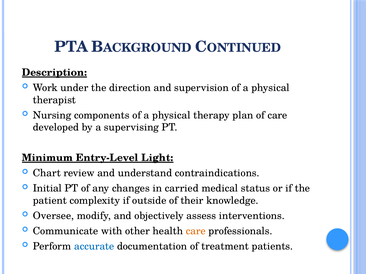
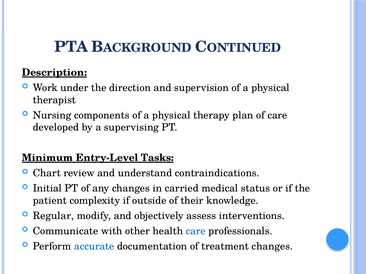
Light: Light -> Tasks
Oversee: Oversee -> Regular
care at (196, 231) colour: orange -> blue
treatment patients: patients -> changes
